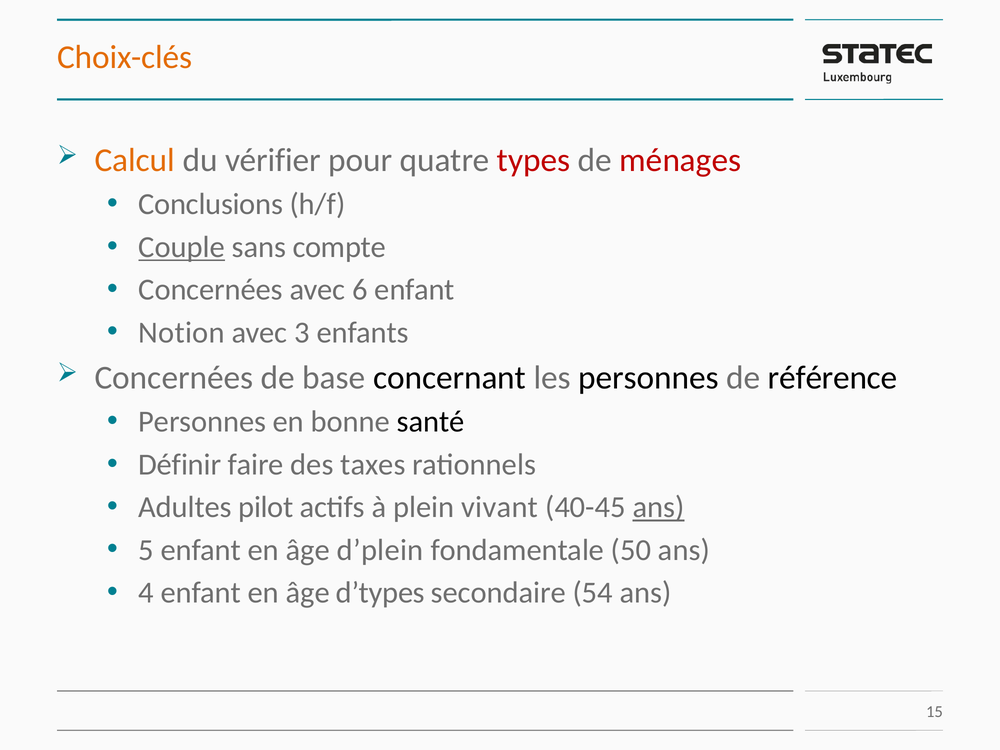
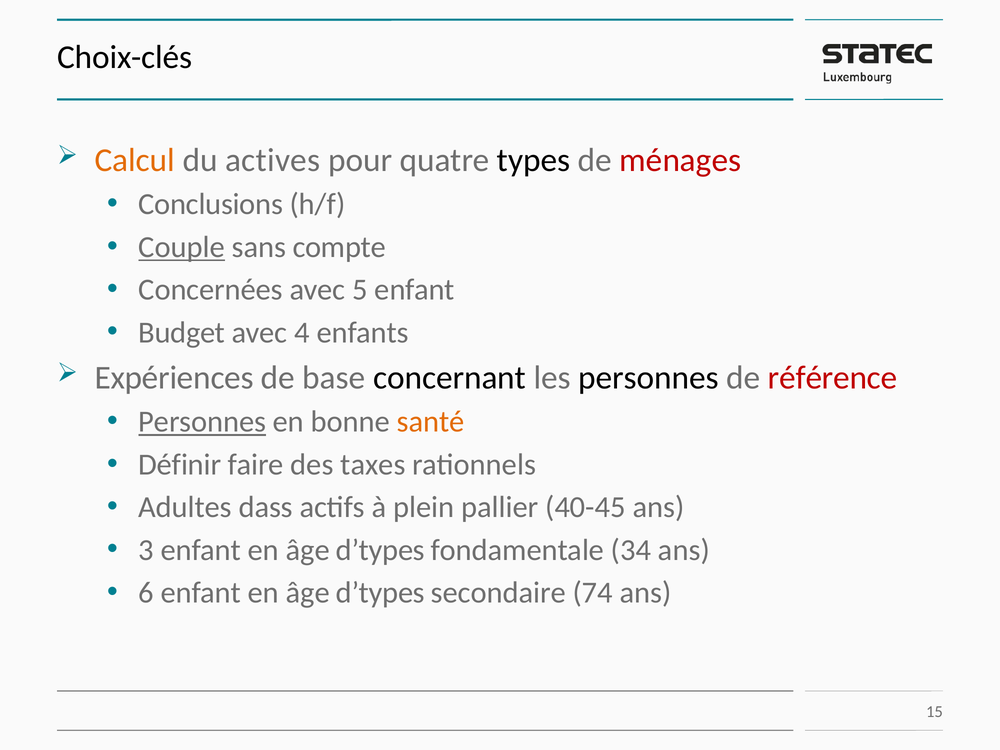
Choix-clés colour: orange -> black
vérifier: vérifier -> actives
types colour: red -> black
6: 6 -> 5
Notion: Notion -> Budget
3: 3 -> 4
Concernées at (174, 378): Concernées -> Expériences
référence colour: black -> red
Personnes at (202, 422) underline: none -> present
santé colour: black -> orange
pilot: pilot -> dass
vivant: vivant -> pallier
ans at (658, 507) underline: present -> none
5: 5 -> 3
d’plein at (380, 550): d’plein -> d’types
50: 50 -> 34
4: 4 -> 6
54: 54 -> 74
